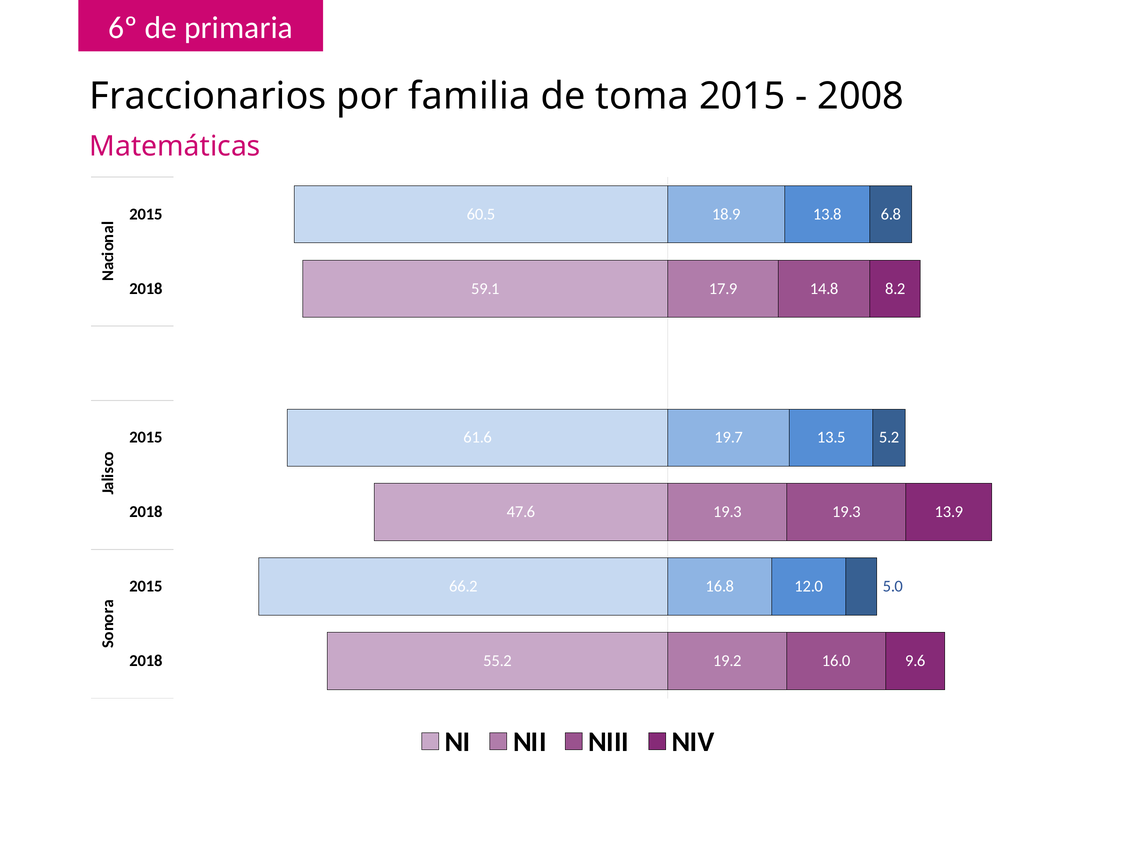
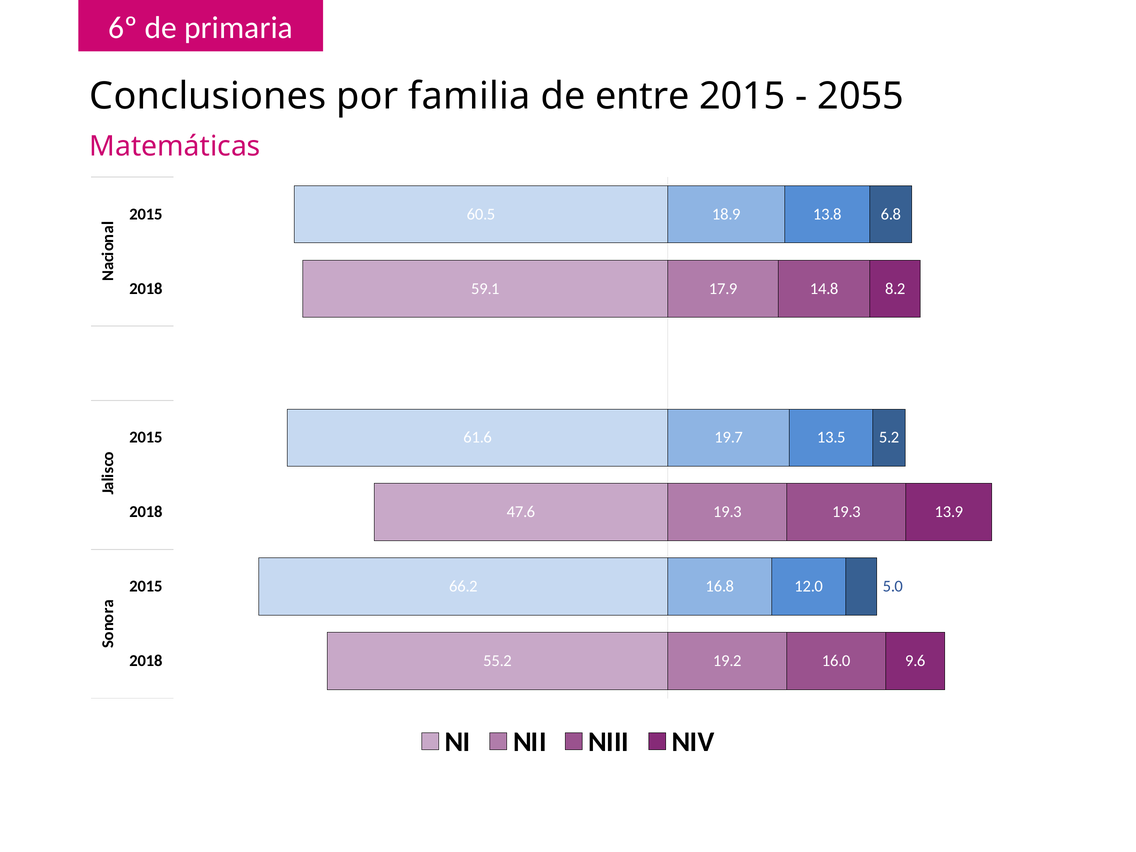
Fraccionarios: Fraccionarios -> Conclusiones
toma: toma -> entre
2008: 2008 -> 2055
